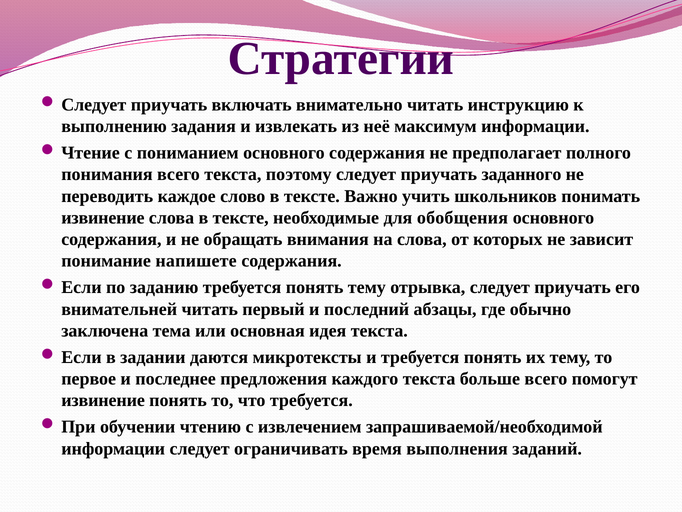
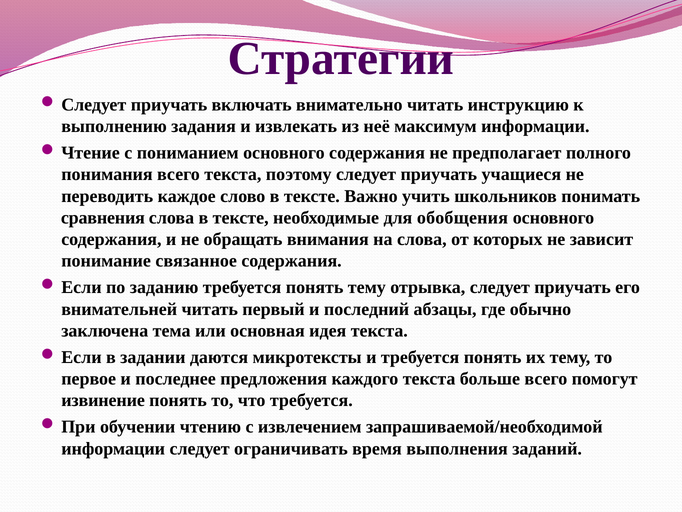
заданного: заданного -> учащиеся
извинение at (103, 218): извинение -> сравнения
напишете: напишете -> связанное
